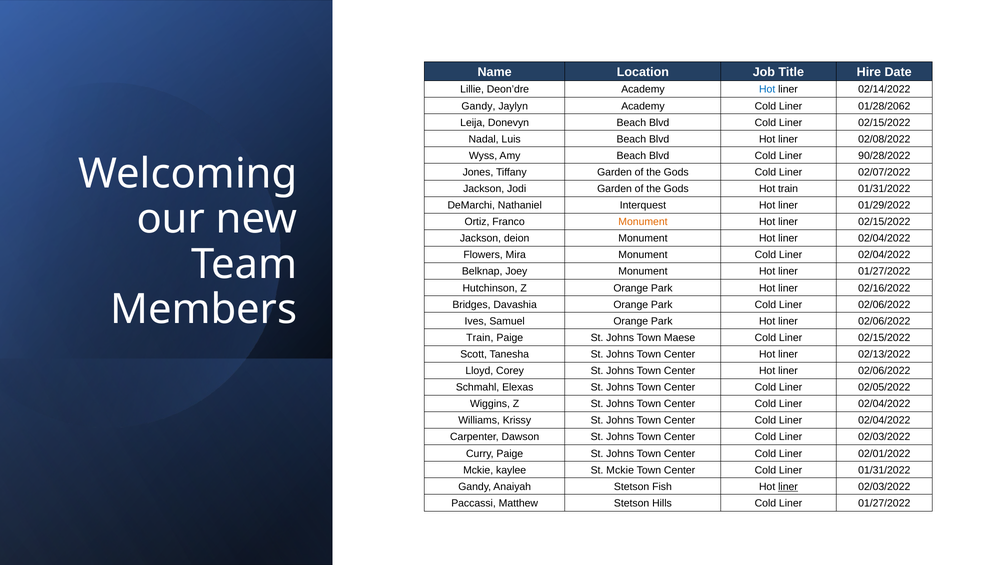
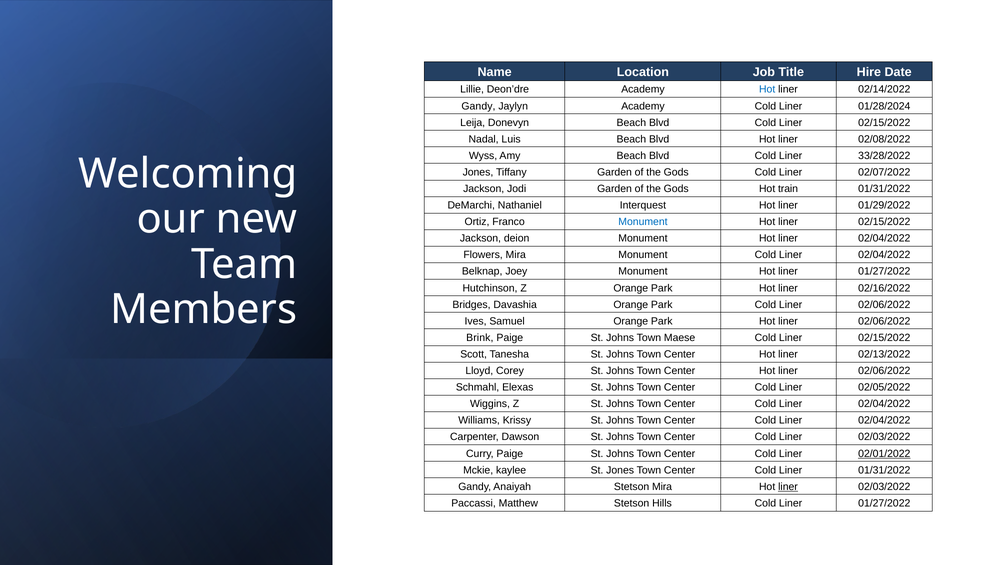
01/28/2062: 01/28/2062 -> 01/28/2024
90/28/2022: 90/28/2022 -> 33/28/2022
Monument at (643, 222) colour: orange -> blue
Train at (480, 338): Train -> Brink
02/01/2022 underline: none -> present
St Mckie: Mckie -> Jones
Stetson Fish: Fish -> Mira
